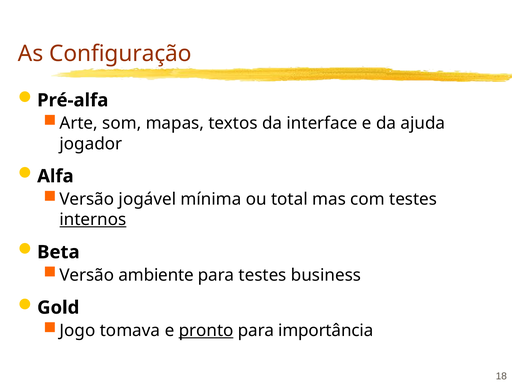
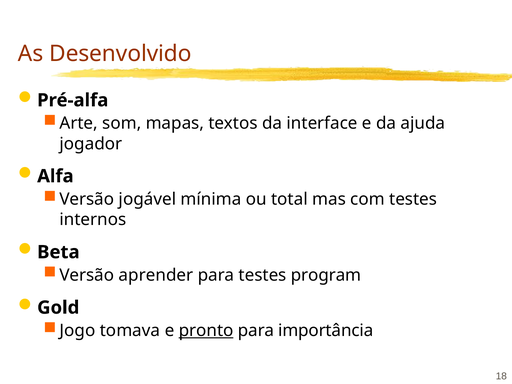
Configuração: Configuração -> Desenvolvido
internos underline: present -> none
ambiente: ambiente -> aprender
business: business -> program
